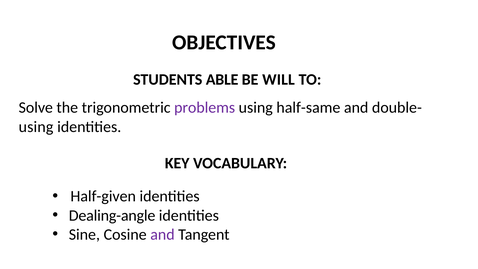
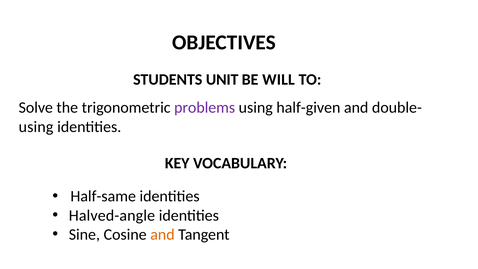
ABLE: ABLE -> UNIT
half-same: half-same -> half-given
Half-given: Half-given -> Half-same
Dealing-angle: Dealing-angle -> Halved-angle
and at (162, 234) colour: purple -> orange
